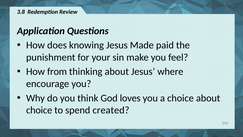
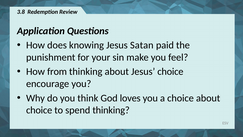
Made: Made -> Satan
Jesus where: where -> choice
spend created: created -> thinking
